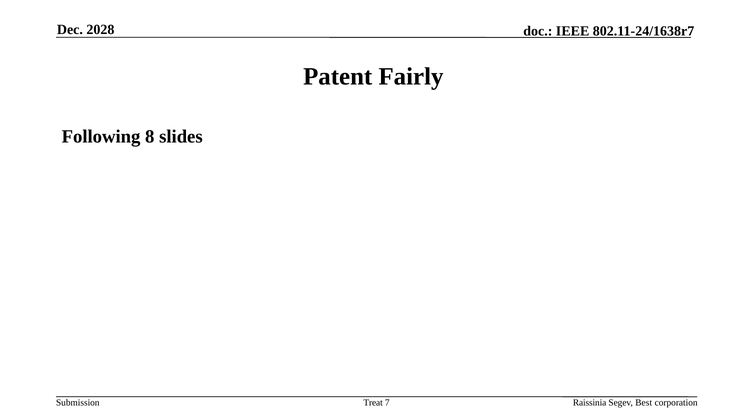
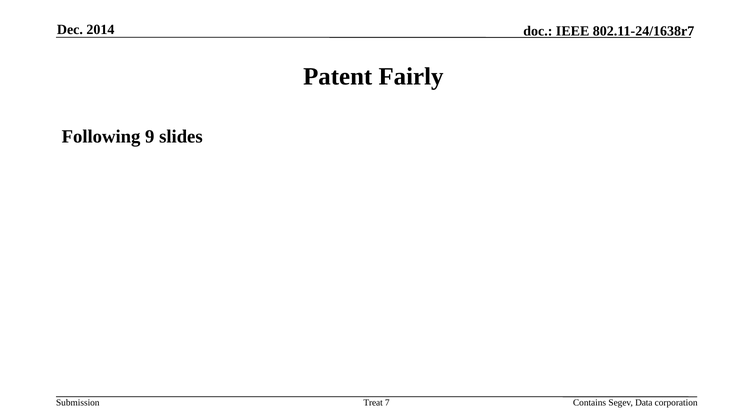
2028: 2028 -> 2014
8: 8 -> 9
Raissinia: Raissinia -> Contains
Best: Best -> Data
